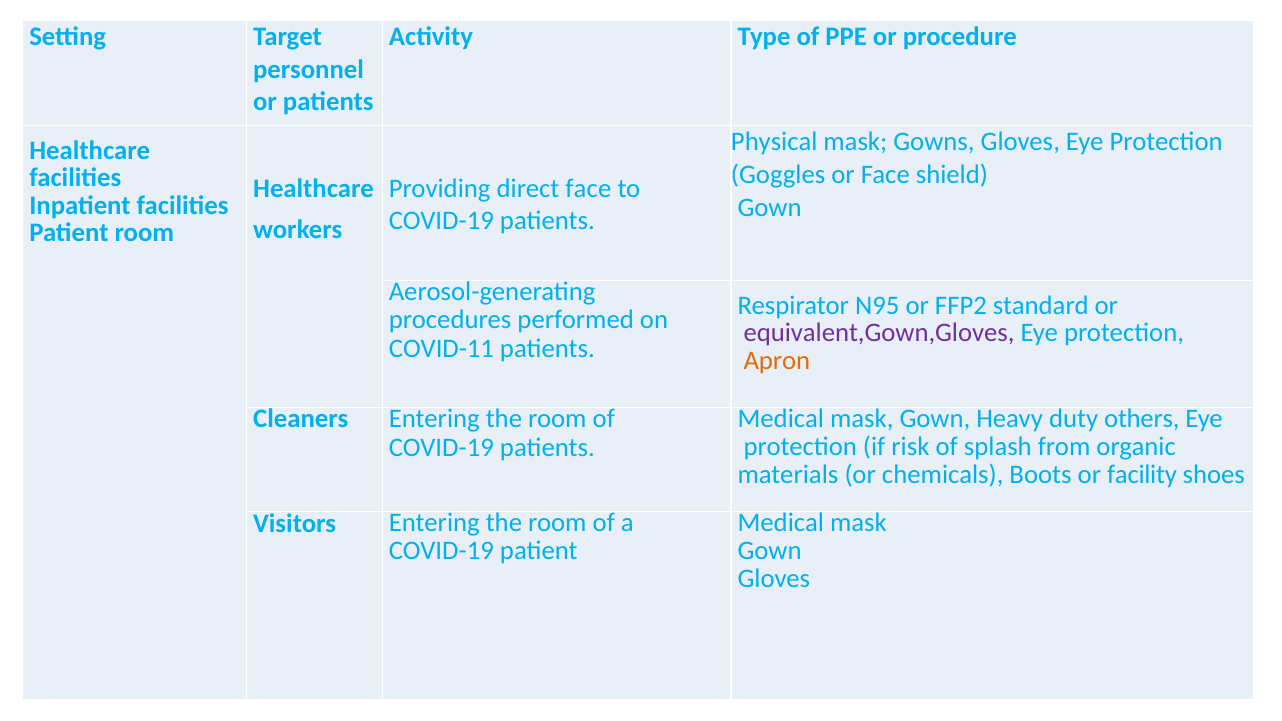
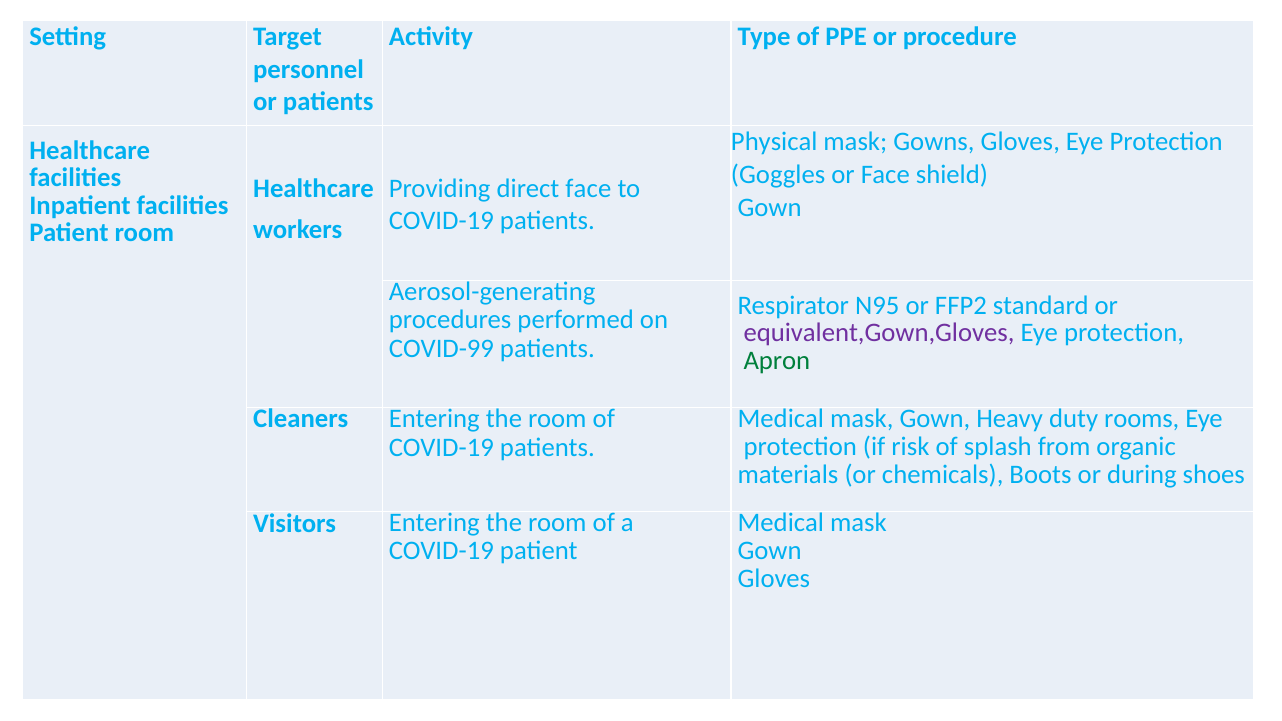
COVID-11: COVID-11 -> COVID-99
Apron colour: orange -> green
others: others -> rooms
facility: facility -> during
